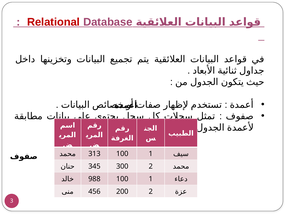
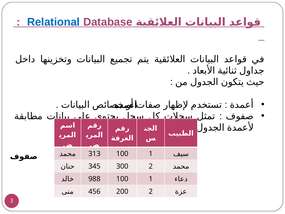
Relational colour: red -> blue
